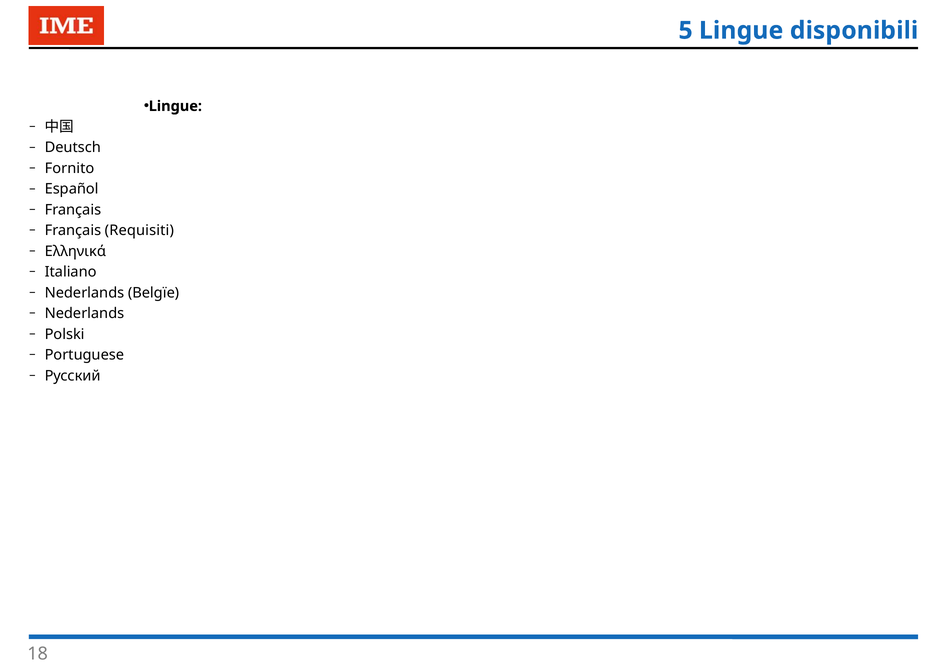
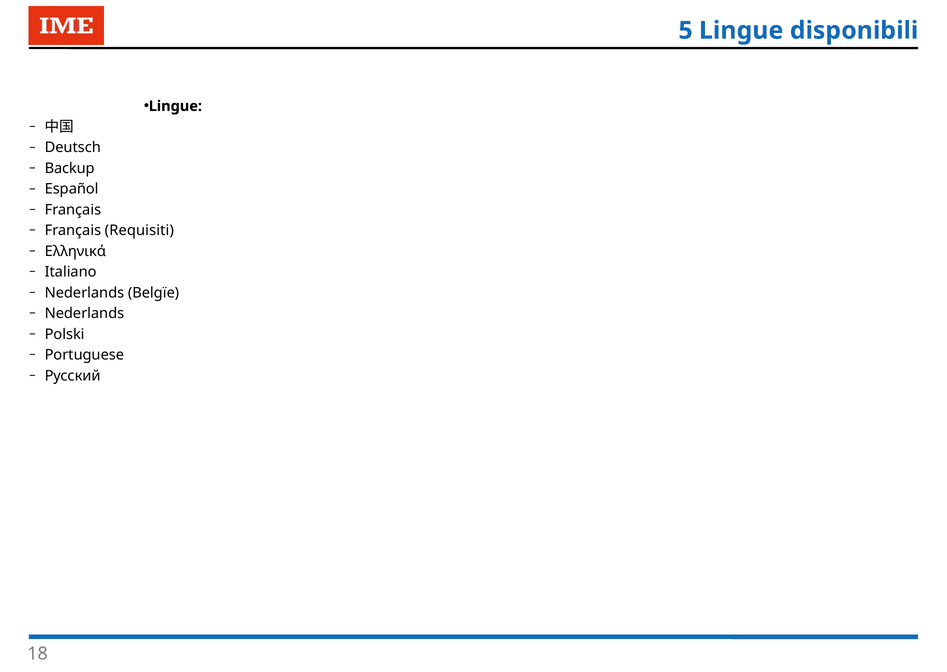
Fornito: Fornito -> Backup
